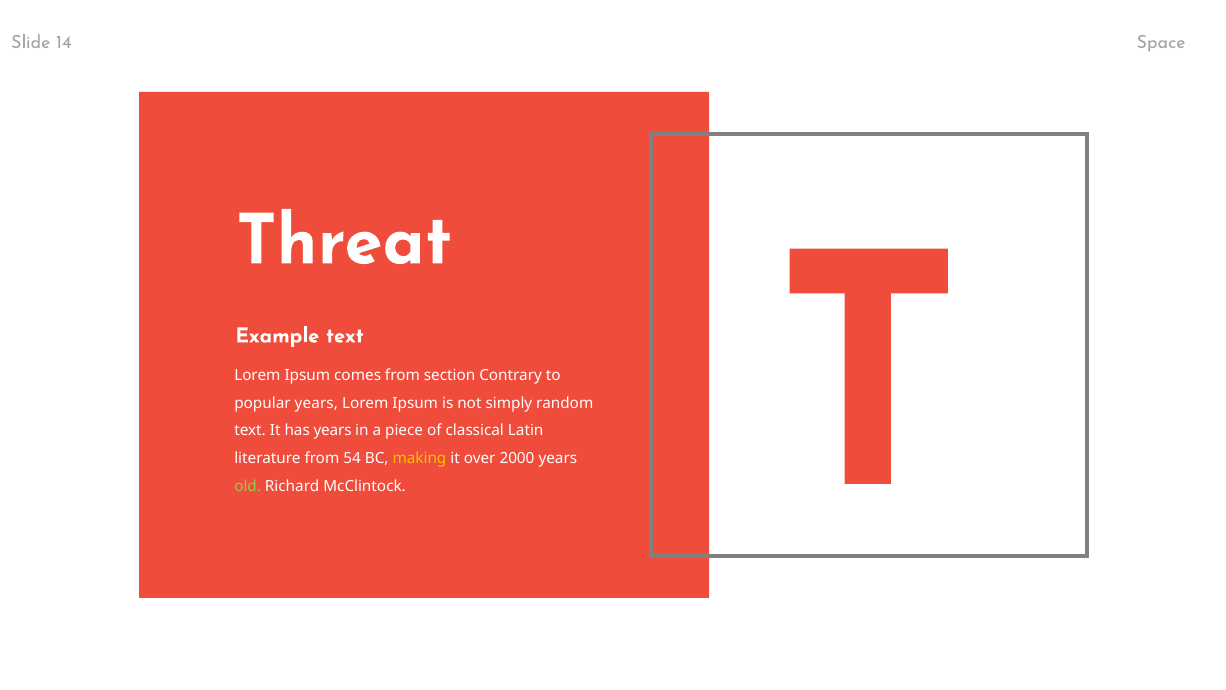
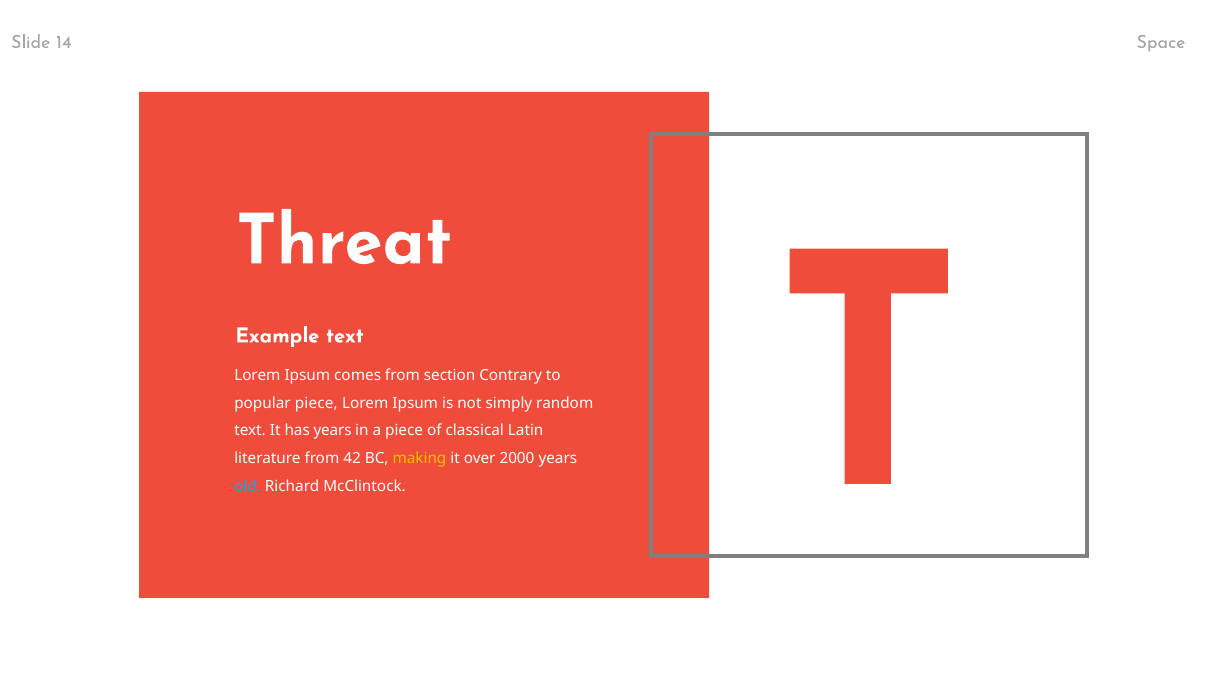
popular years: years -> piece
54: 54 -> 42
old colour: light green -> light blue
